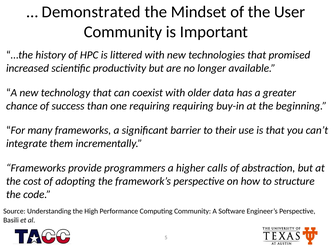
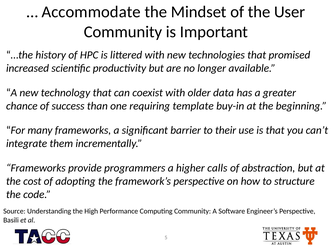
Demonstrated: Demonstrated -> Accommodate
requiring requiring: requiring -> template
